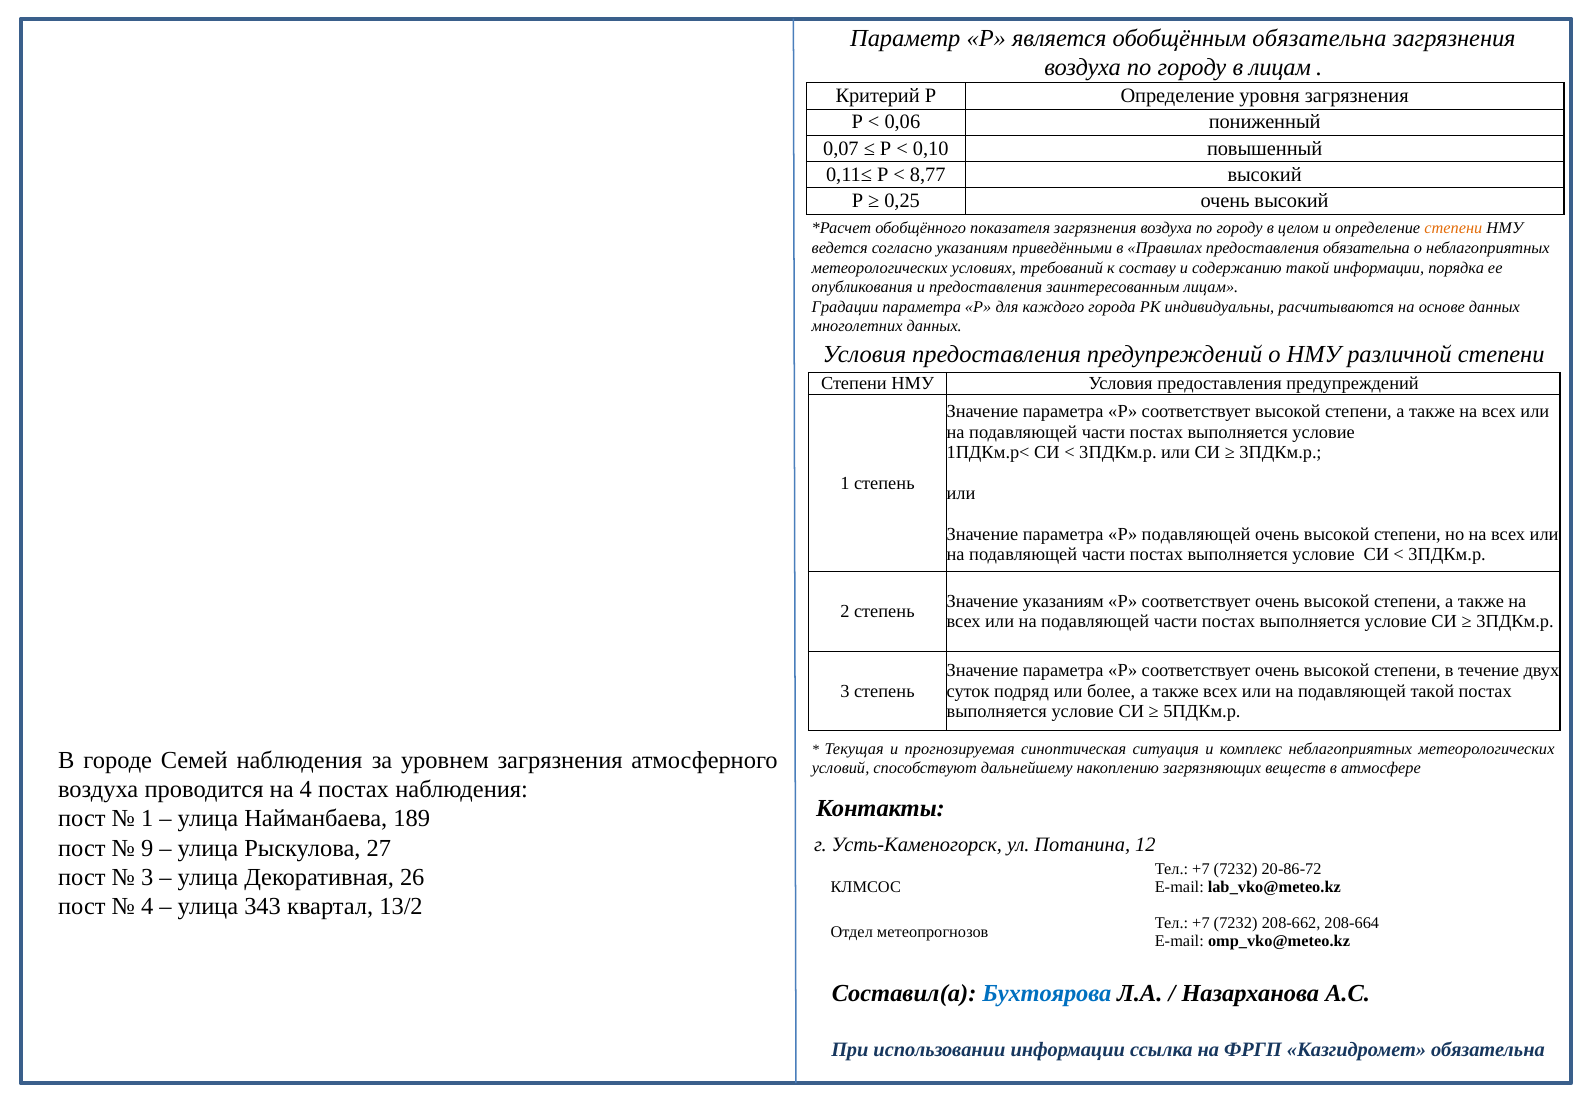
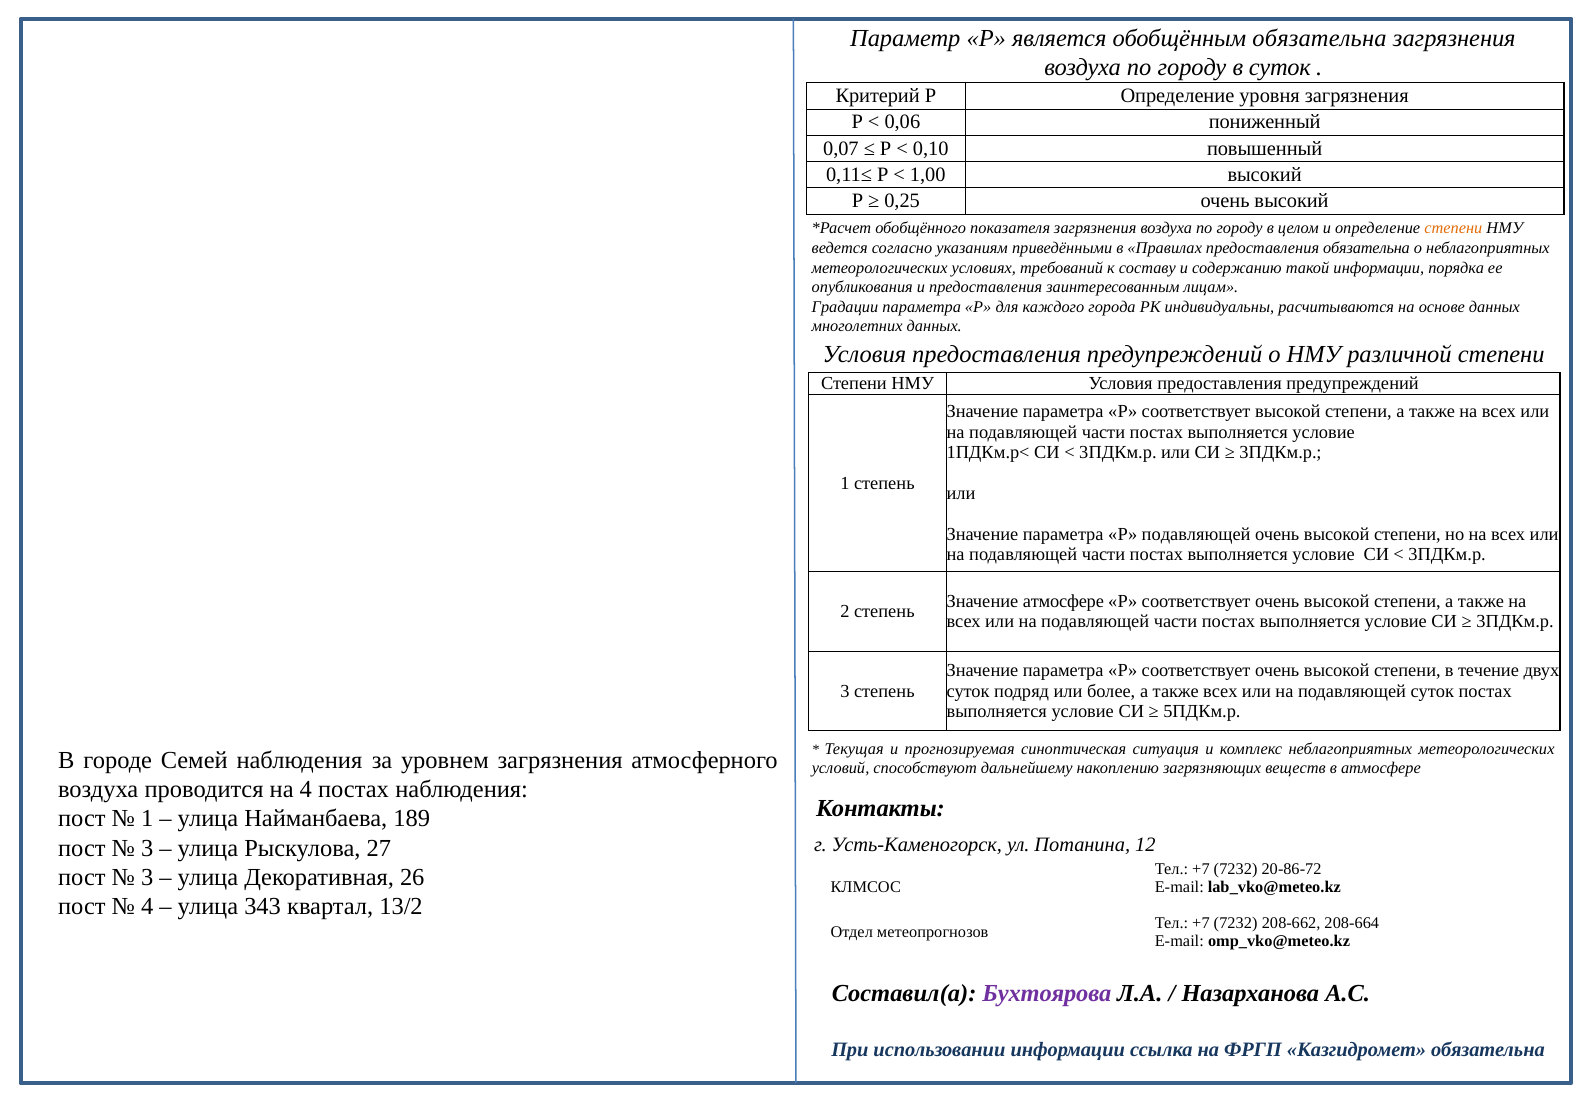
в лицам: лицам -> суток
8,77: 8,77 -> 1,00
Значение указаниям: указаниям -> атмосфере
подавляющей такой: такой -> суток
9 at (147, 848): 9 -> 3
Бухтоярова colour: blue -> purple
